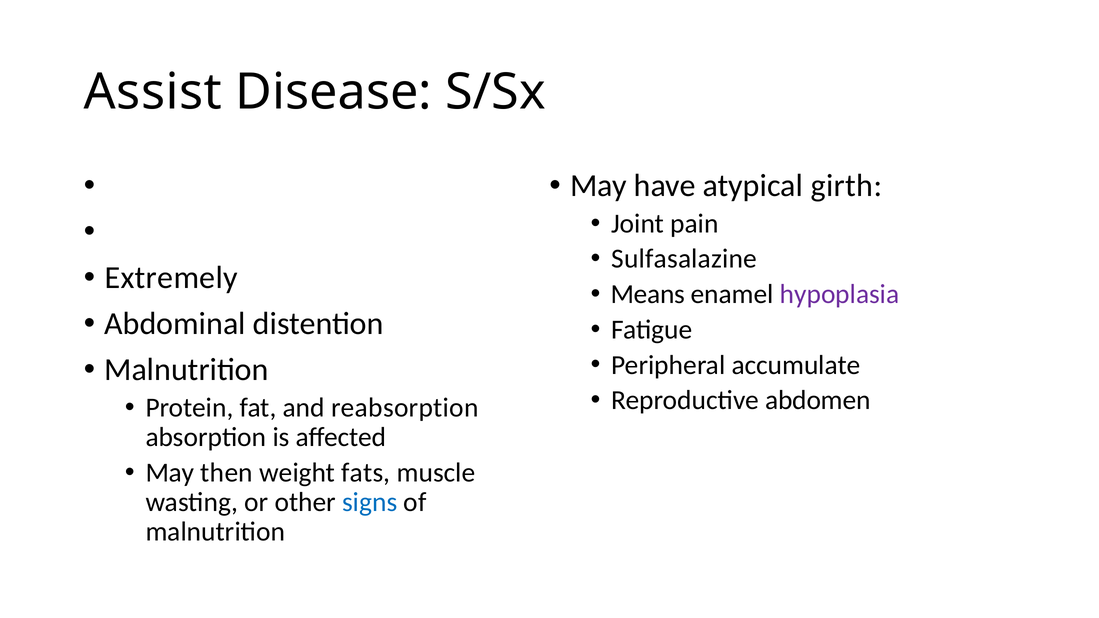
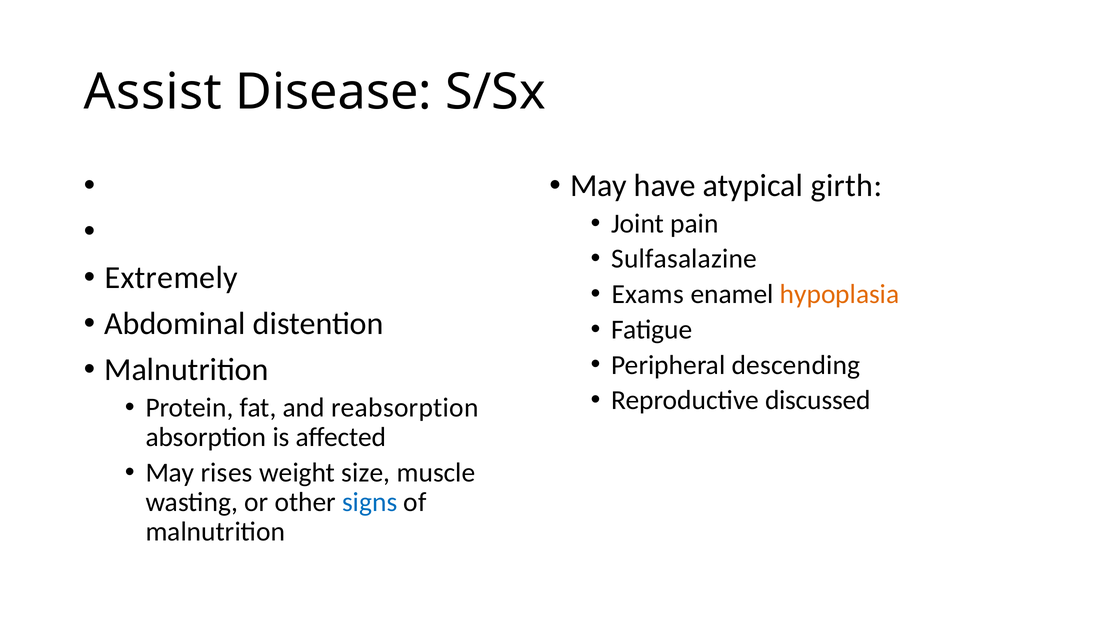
Means: Means -> Exams
hypoplasia colour: purple -> orange
accumulate: accumulate -> descending
abdomen: abdomen -> discussed
then: then -> rises
fats: fats -> size
